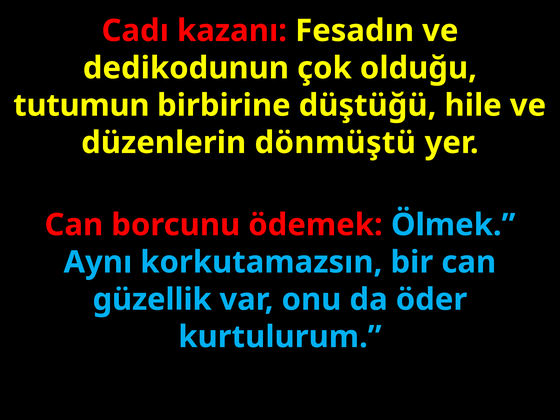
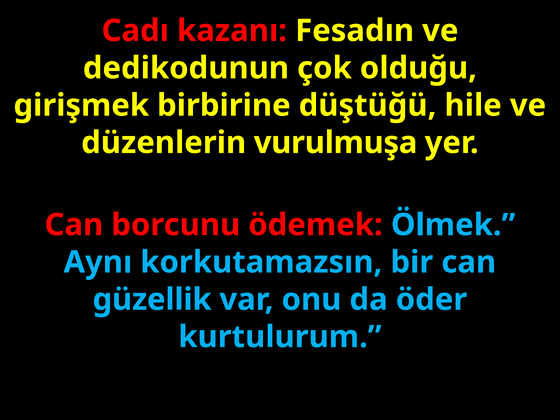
tutumun: tutumun -> girişmek
dönmüştü: dönmüştü -> vurulmuşa
